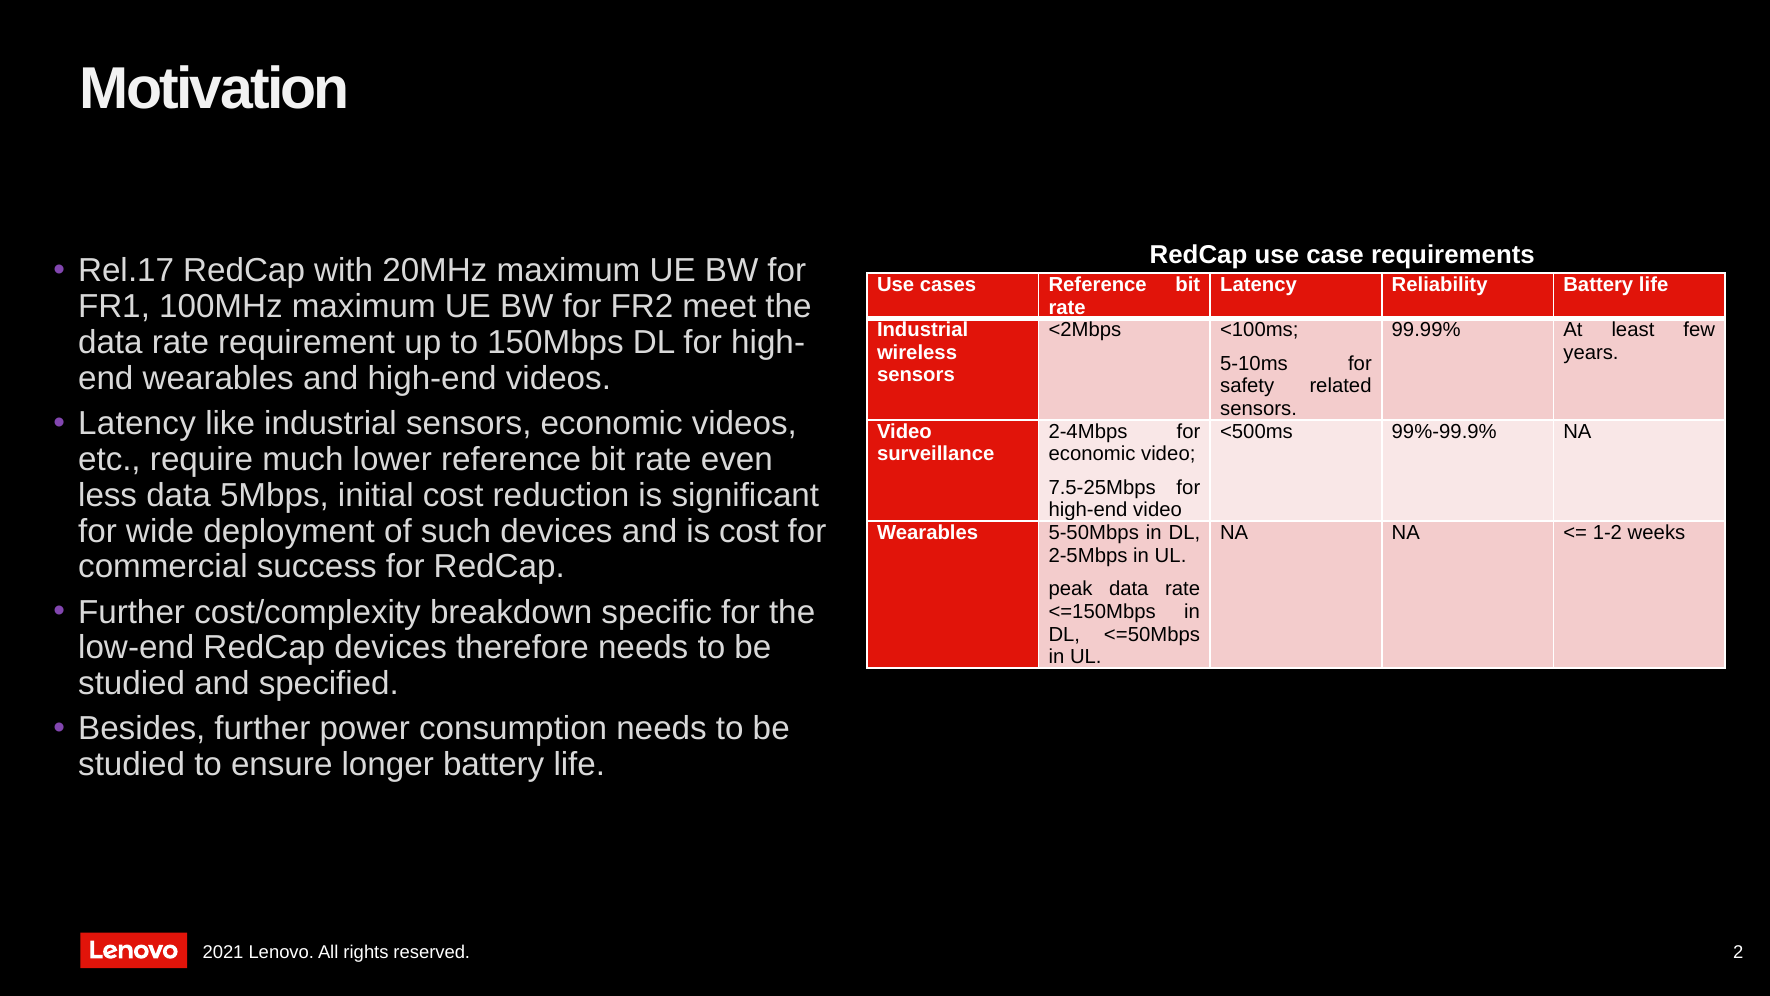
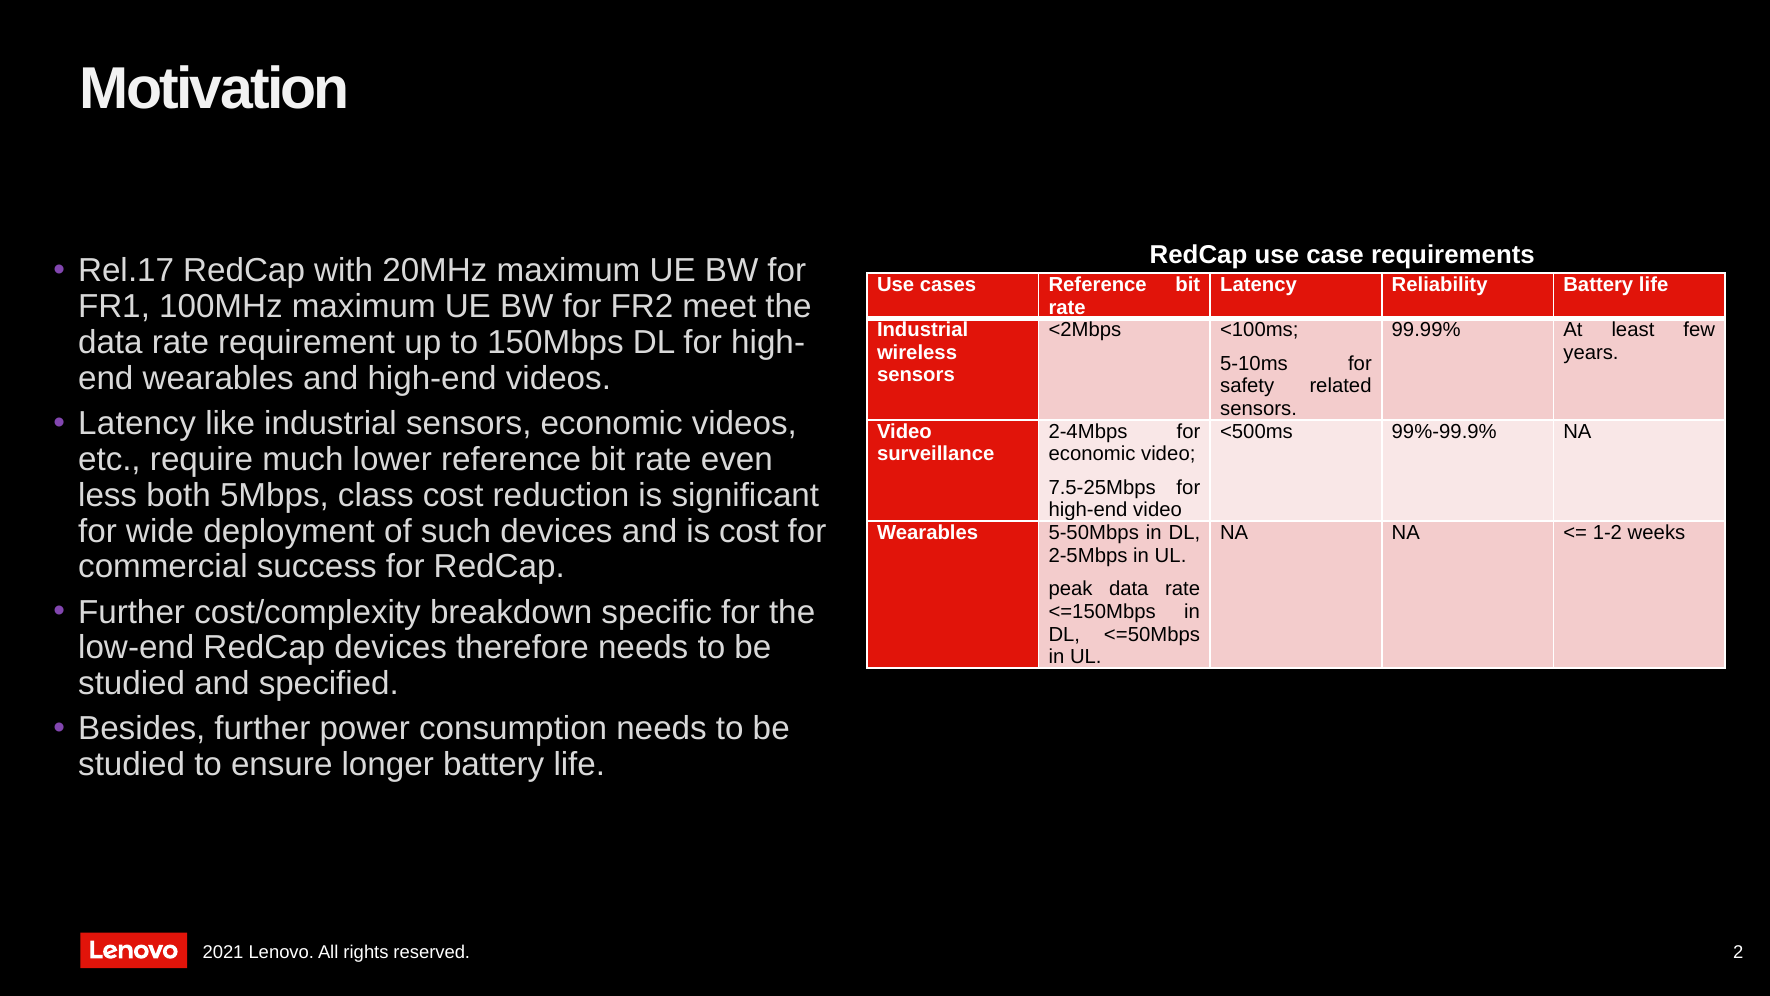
less data: data -> both
initial: initial -> class
